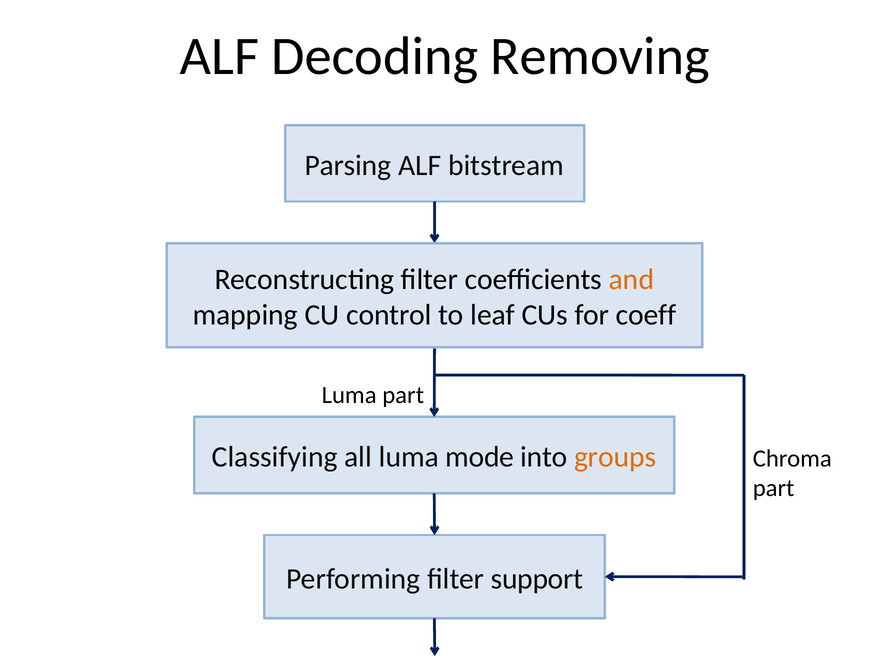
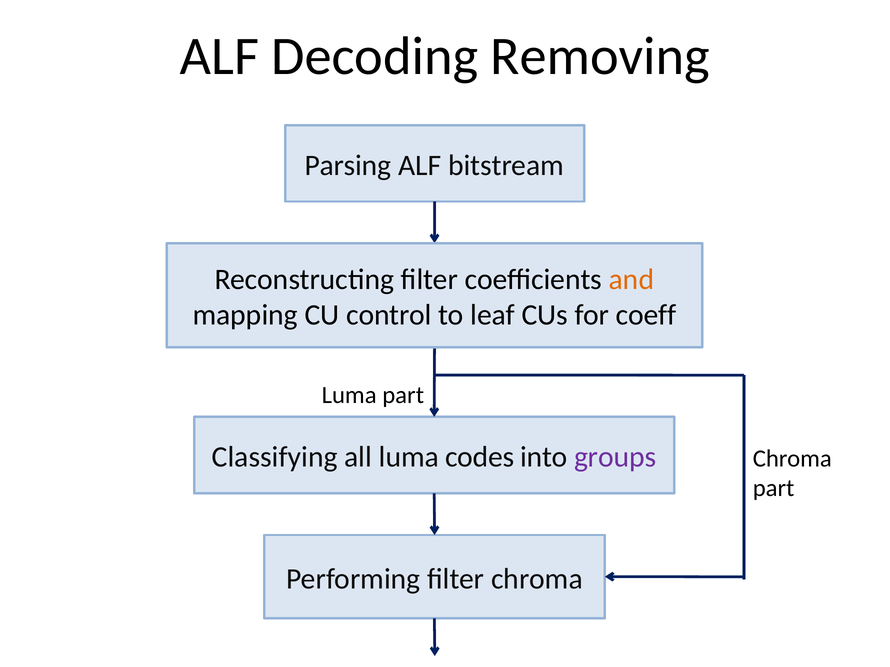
mode: mode -> codes
groups colour: orange -> purple
filter support: support -> chroma
